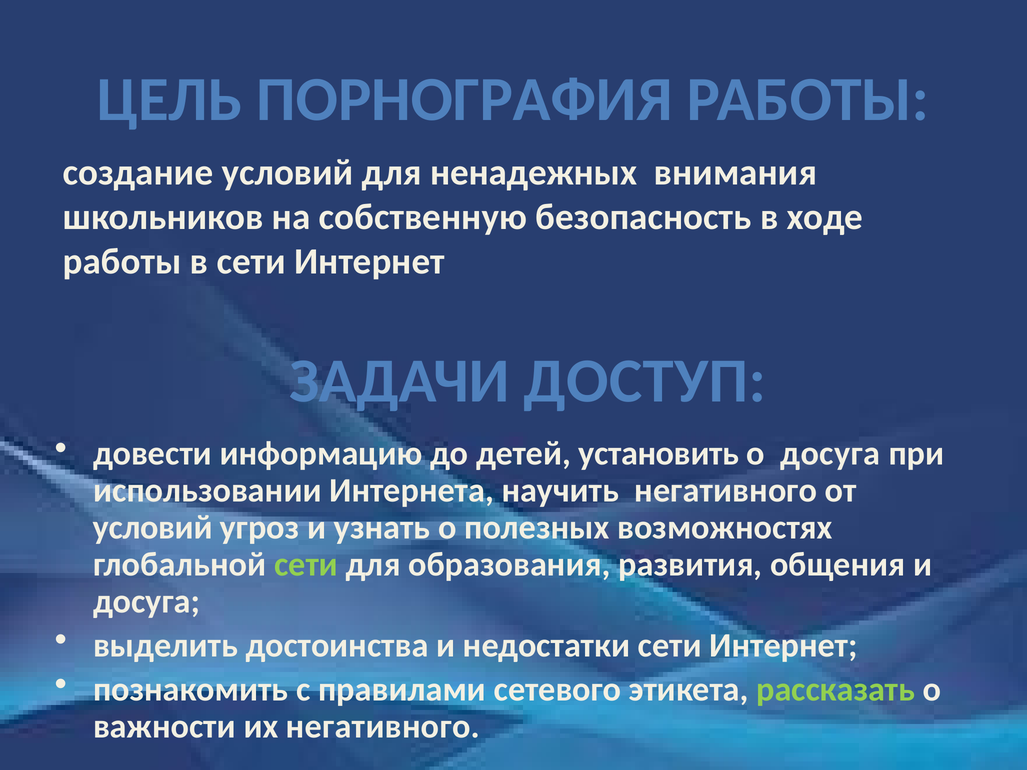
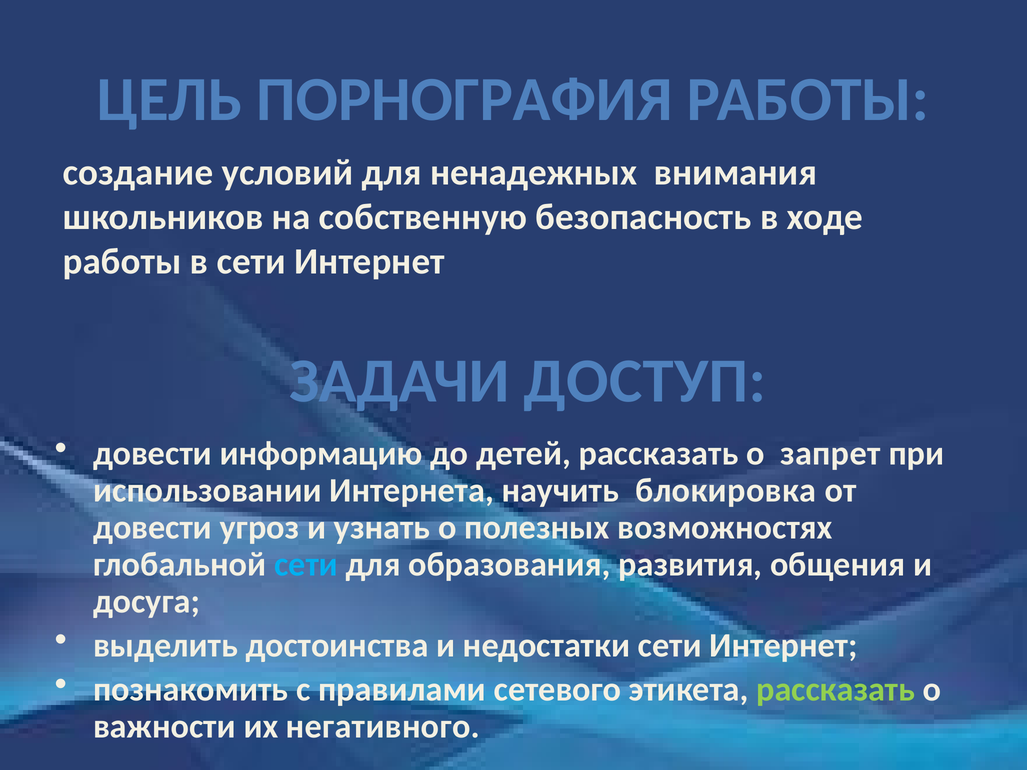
детей установить: установить -> рассказать
о досуга: досуга -> запрет
научить негативного: негативного -> блокировка
условий at (153, 528): условий -> довести
сети at (306, 565) colour: light green -> light blue
